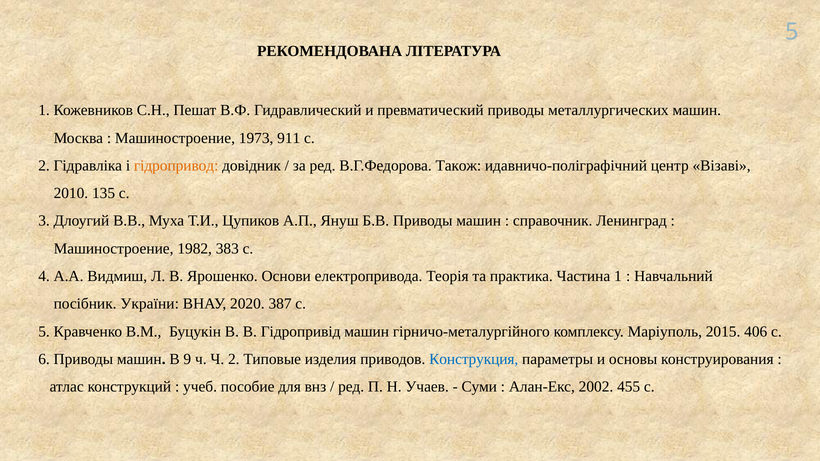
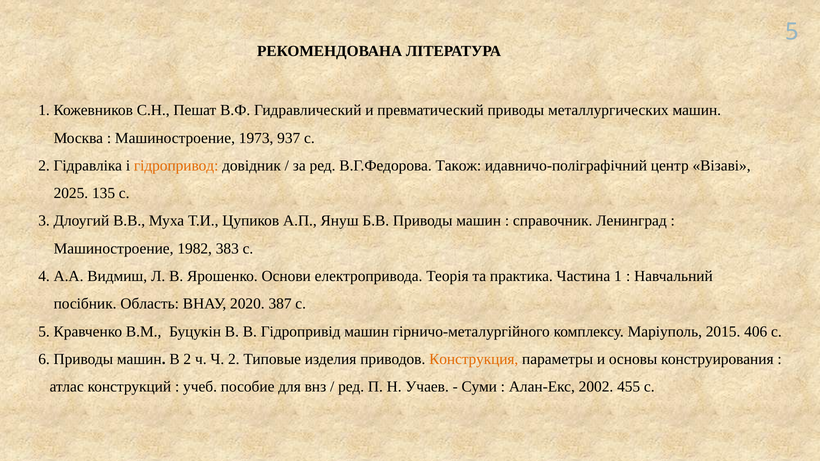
911: 911 -> 937
2010: 2010 -> 2025
України: України -> Область
В 9: 9 -> 2
Конструкция colour: blue -> orange
